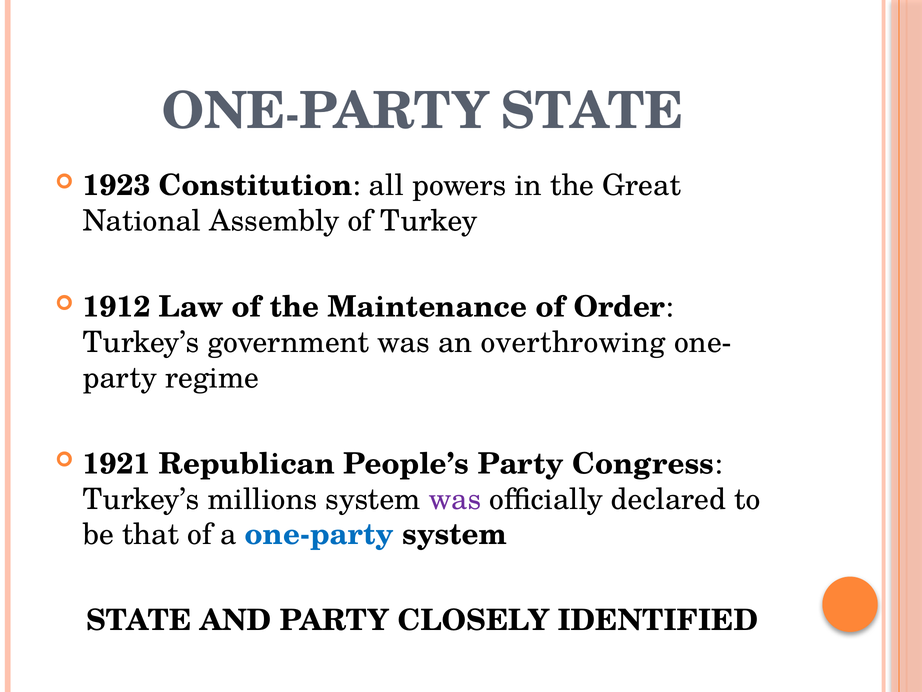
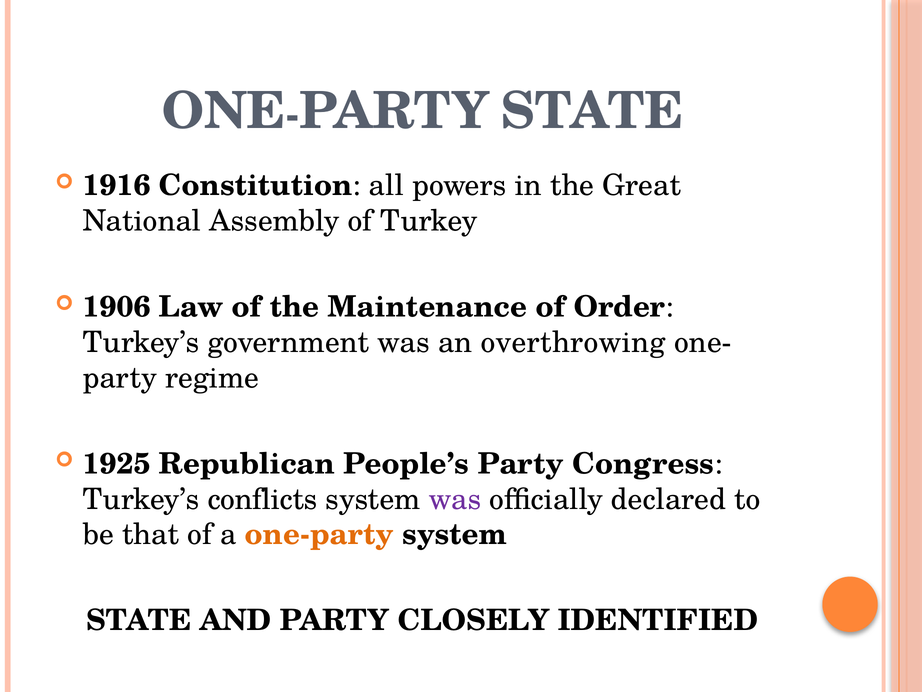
1923: 1923 -> 1916
1912: 1912 -> 1906
1921: 1921 -> 1925
millions: millions -> conflicts
one-party colour: blue -> orange
